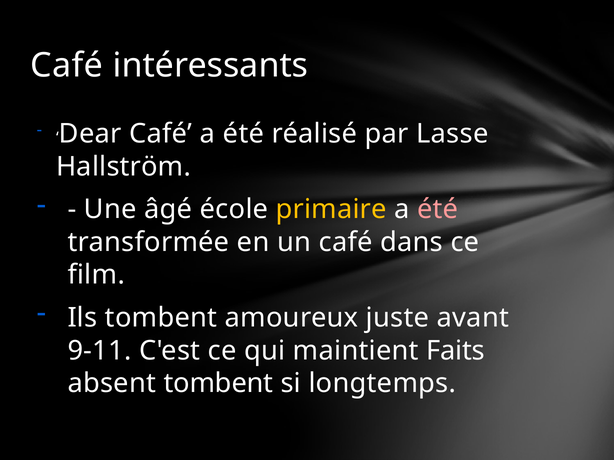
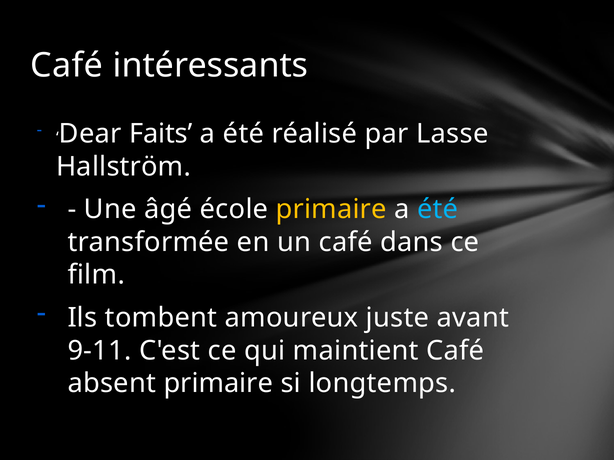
Dear Café: Café -> Faits
été at (438, 210) colour: pink -> light blue
maintient Faits: Faits -> Café
absent tombent: tombent -> primaire
